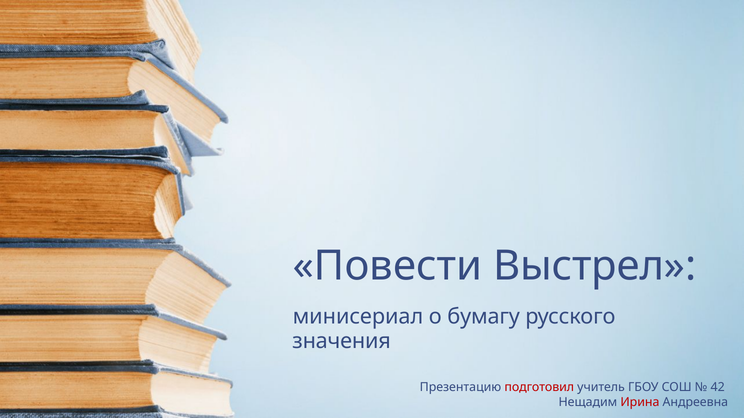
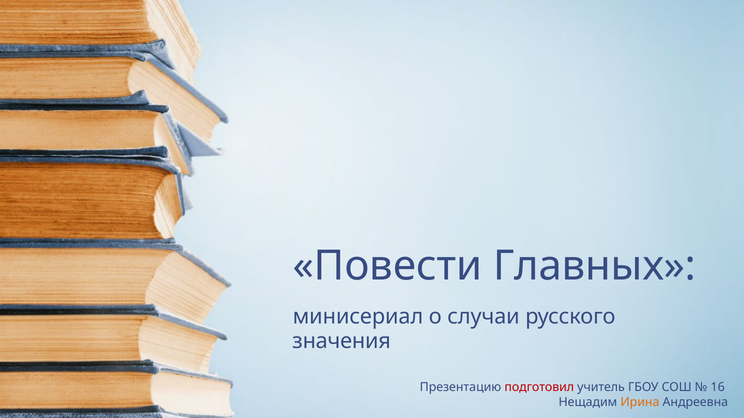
Выстрел: Выстрел -> Главных
бумагу: бумагу -> случаи
42: 42 -> 16
Ирина colour: red -> orange
